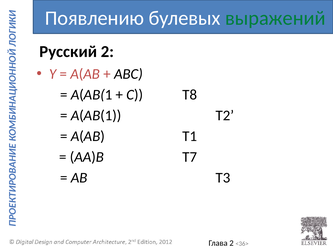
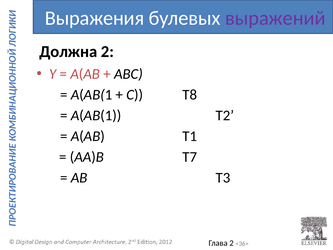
Появлению: Появлению -> Выражения
выражений colour: green -> purple
Русский: Русский -> Должна
